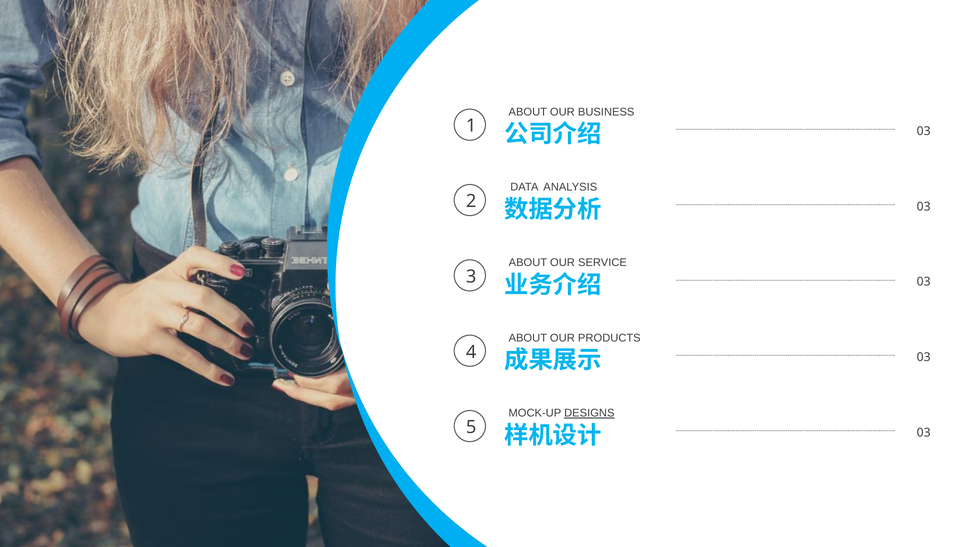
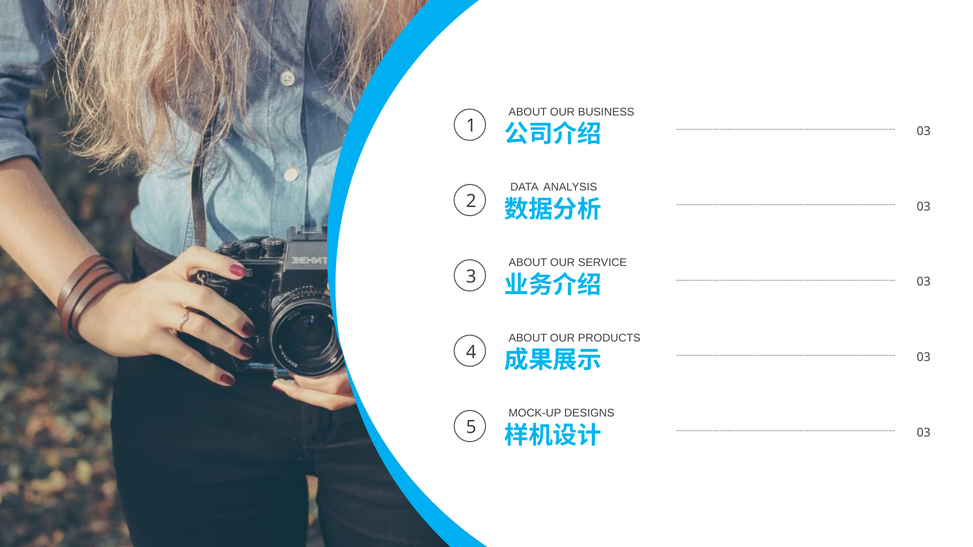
DESIGNS underline: present -> none
